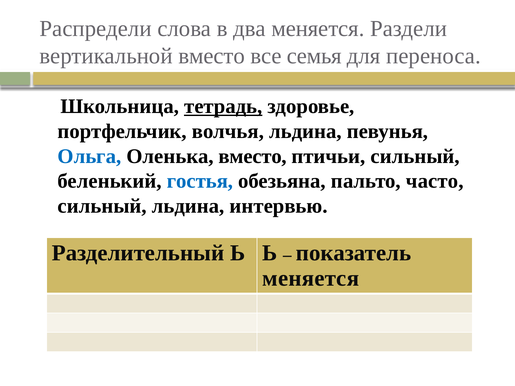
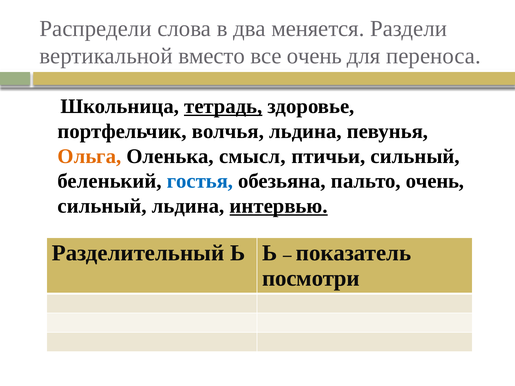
все семья: семья -> очень
Ольга colour: blue -> orange
Оленька вместо: вместо -> смысл
пальто часто: часто -> очень
интервью underline: none -> present
меняется at (311, 279): меняется -> посмотри
